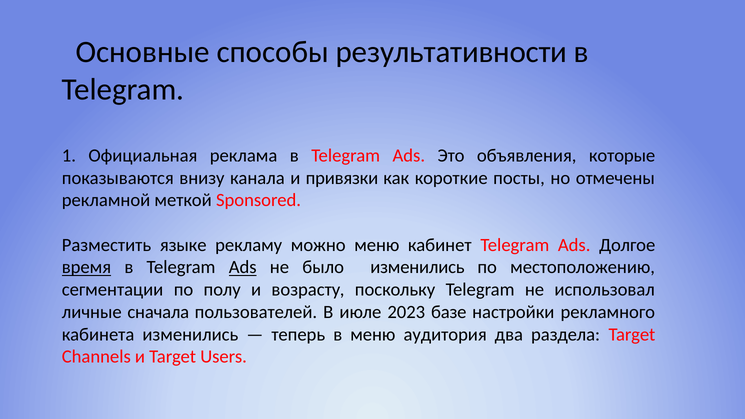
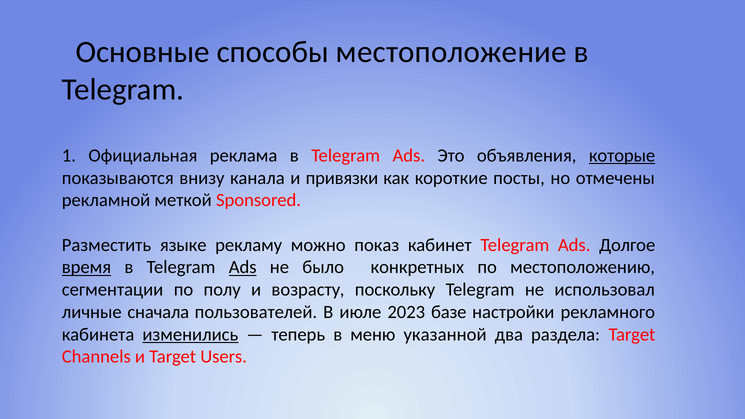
результативности: результативности -> местоположение
которые underline: none -> present
можно меню: меню -> показ
было изменились: изменились -> конкретных
изменились at (190, 334) underline: none -> present
аудитория: аудитория -> указанной
